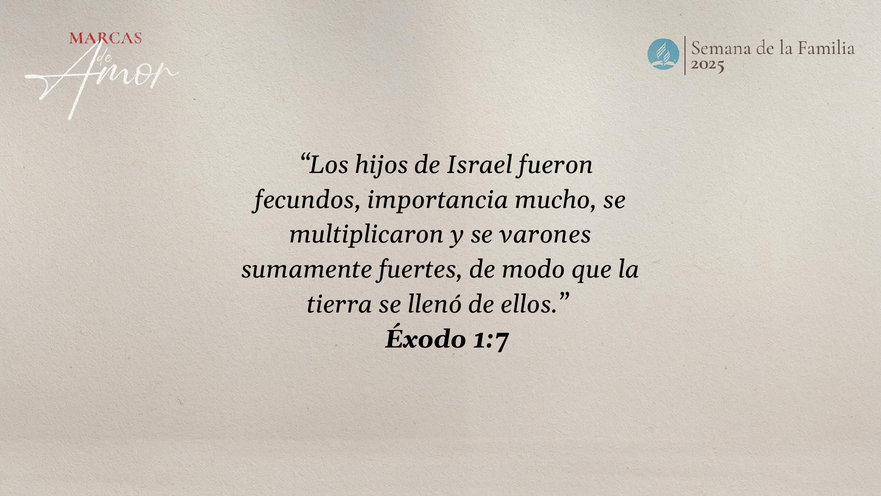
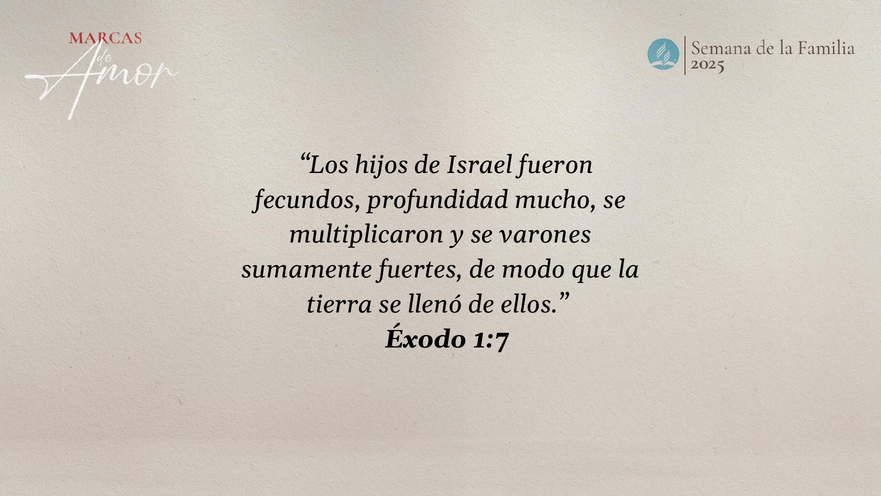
importancia: importancia -> profundidad
